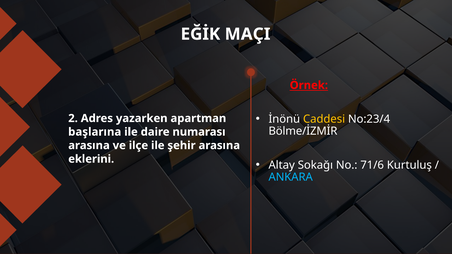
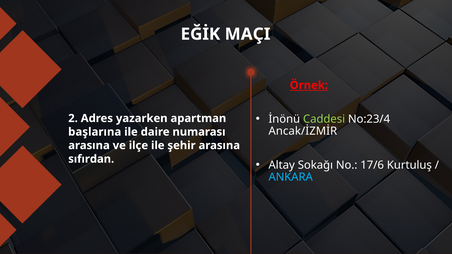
Caddesi colour: yellow -> light green
Bölme/İZMİR: Bölme/İZMİR -> Ancak/İZMİR
eklerini: eklerini -> sıfırdan
71/6: 71/6 -> 17/6
